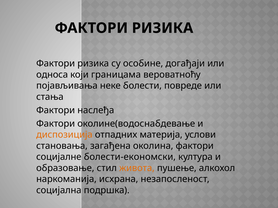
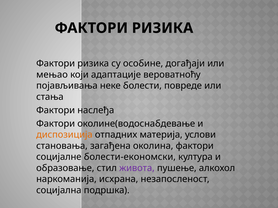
односа: односа -> мењао
границама: границама -> адаптације
живота colour: orange -> purple
